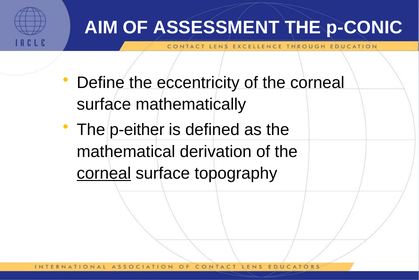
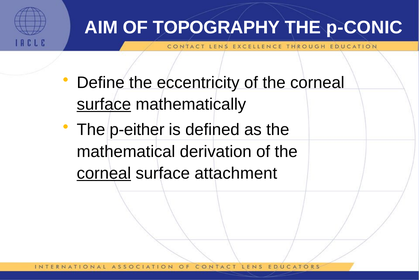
ASSESSMENT: ASSESSMENT -> TOPOGRAPHY
surface at (104, 104) underline: none -> present
topography: topography -> attachment
